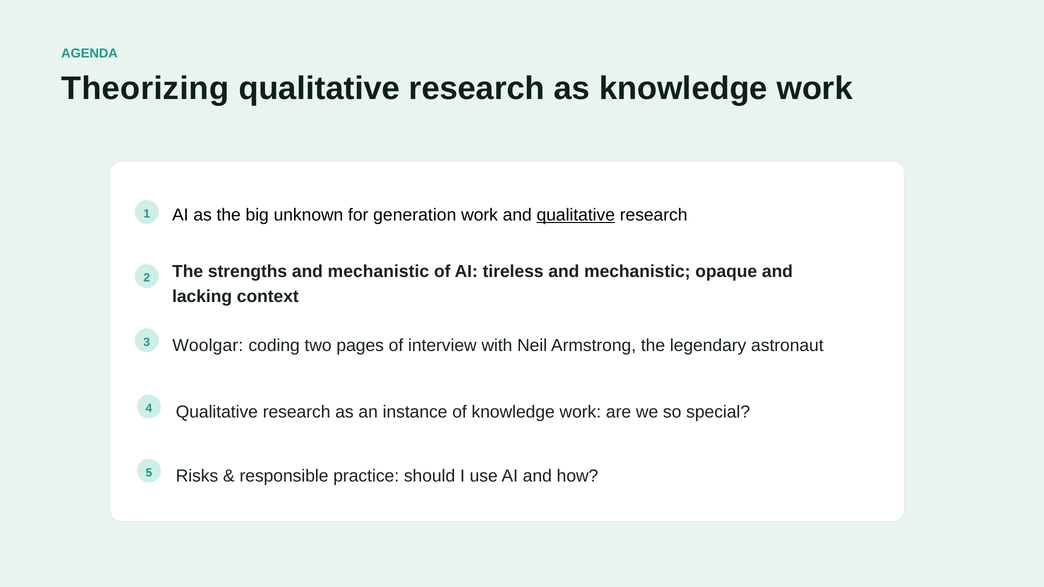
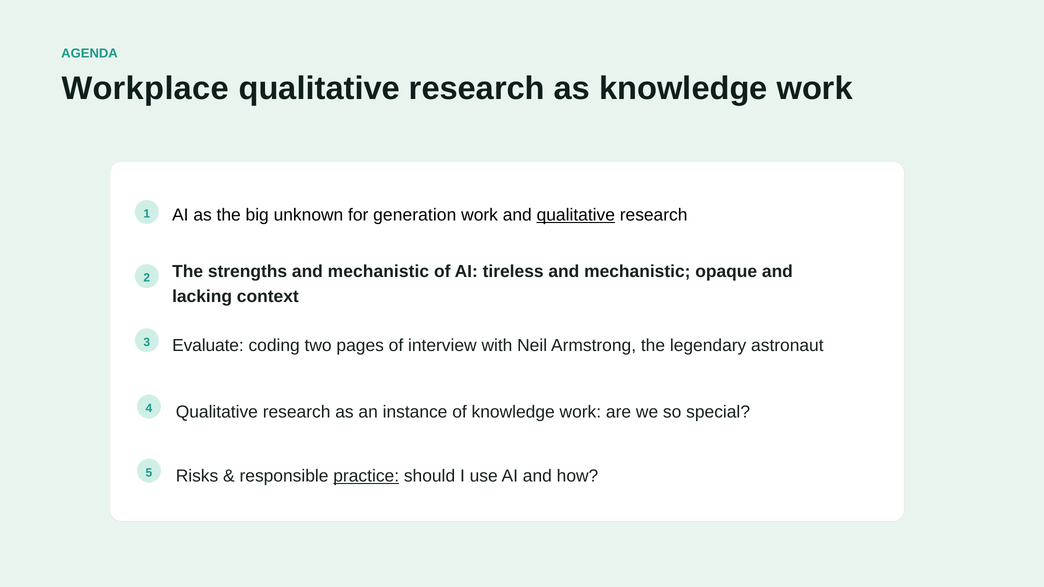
Theorizing: Theorizing -> Workplace
Woolgar: Woolgar -> Evaluate
practice underline: none -> present
